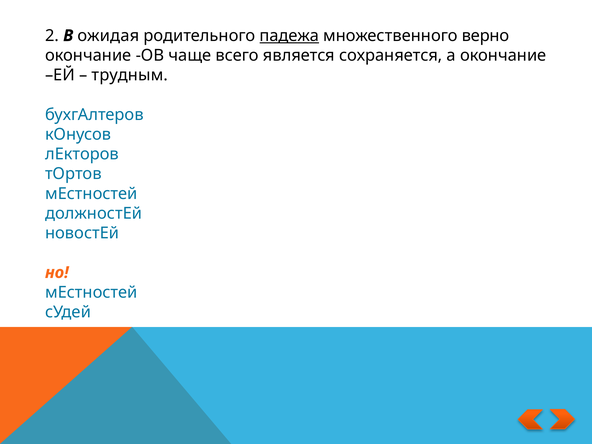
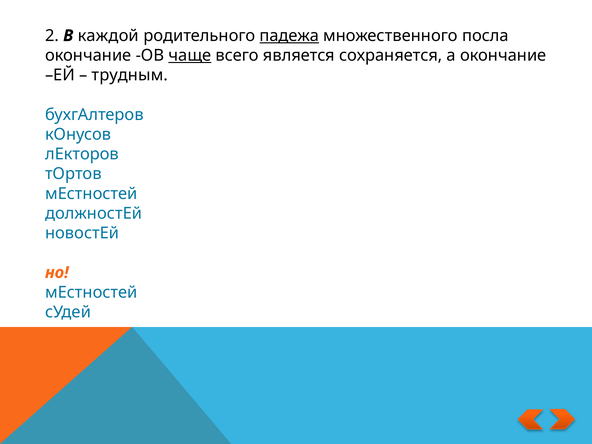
ожидая: ожидая -> каждой
верно: верно -> посла
чаще underline: none -> present
